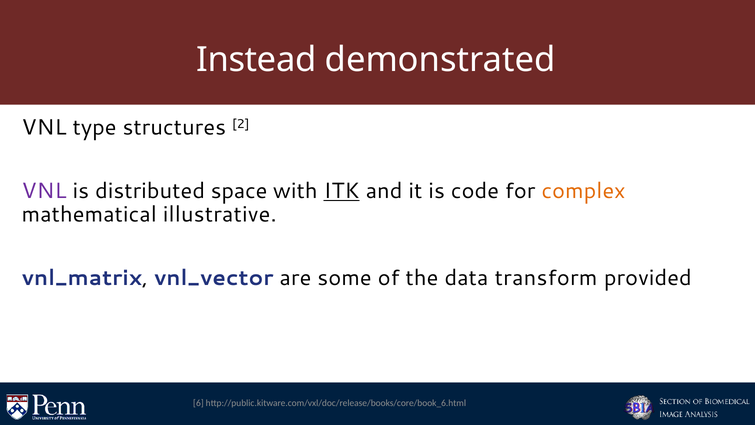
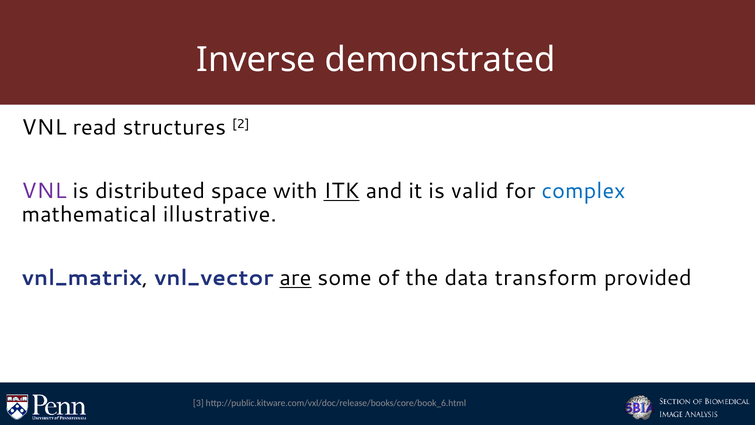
Instead: Instead -> Inverse
type: type -> read
code: code -> valid
complex colour: orange -> blue
are underline: none -> present
6: 6 -> 3
